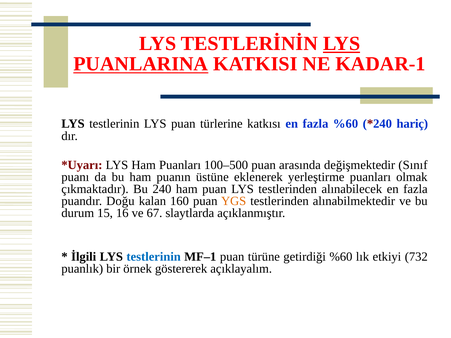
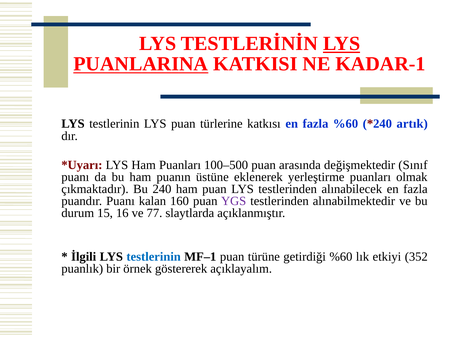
hariç: hariç -> artık
puandır Doğu: Doğu -> Puanı
YGS colour: orange -> purple
67: 67 -> 77
732: 732 -> 352
